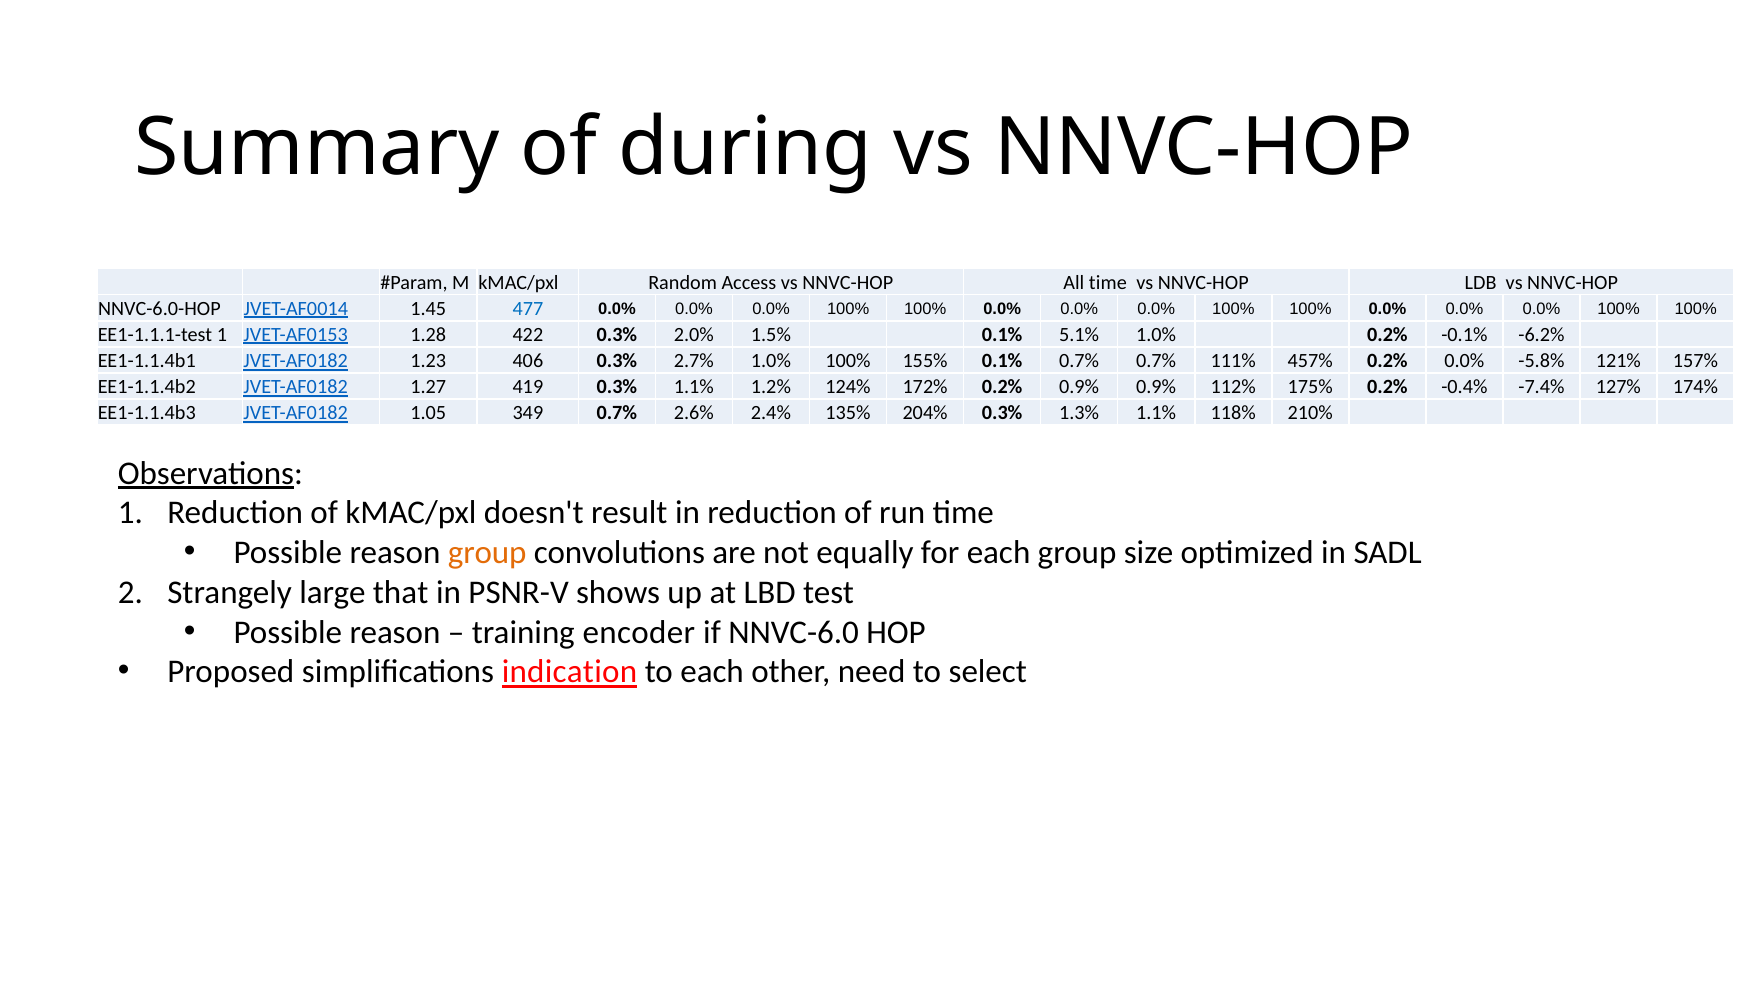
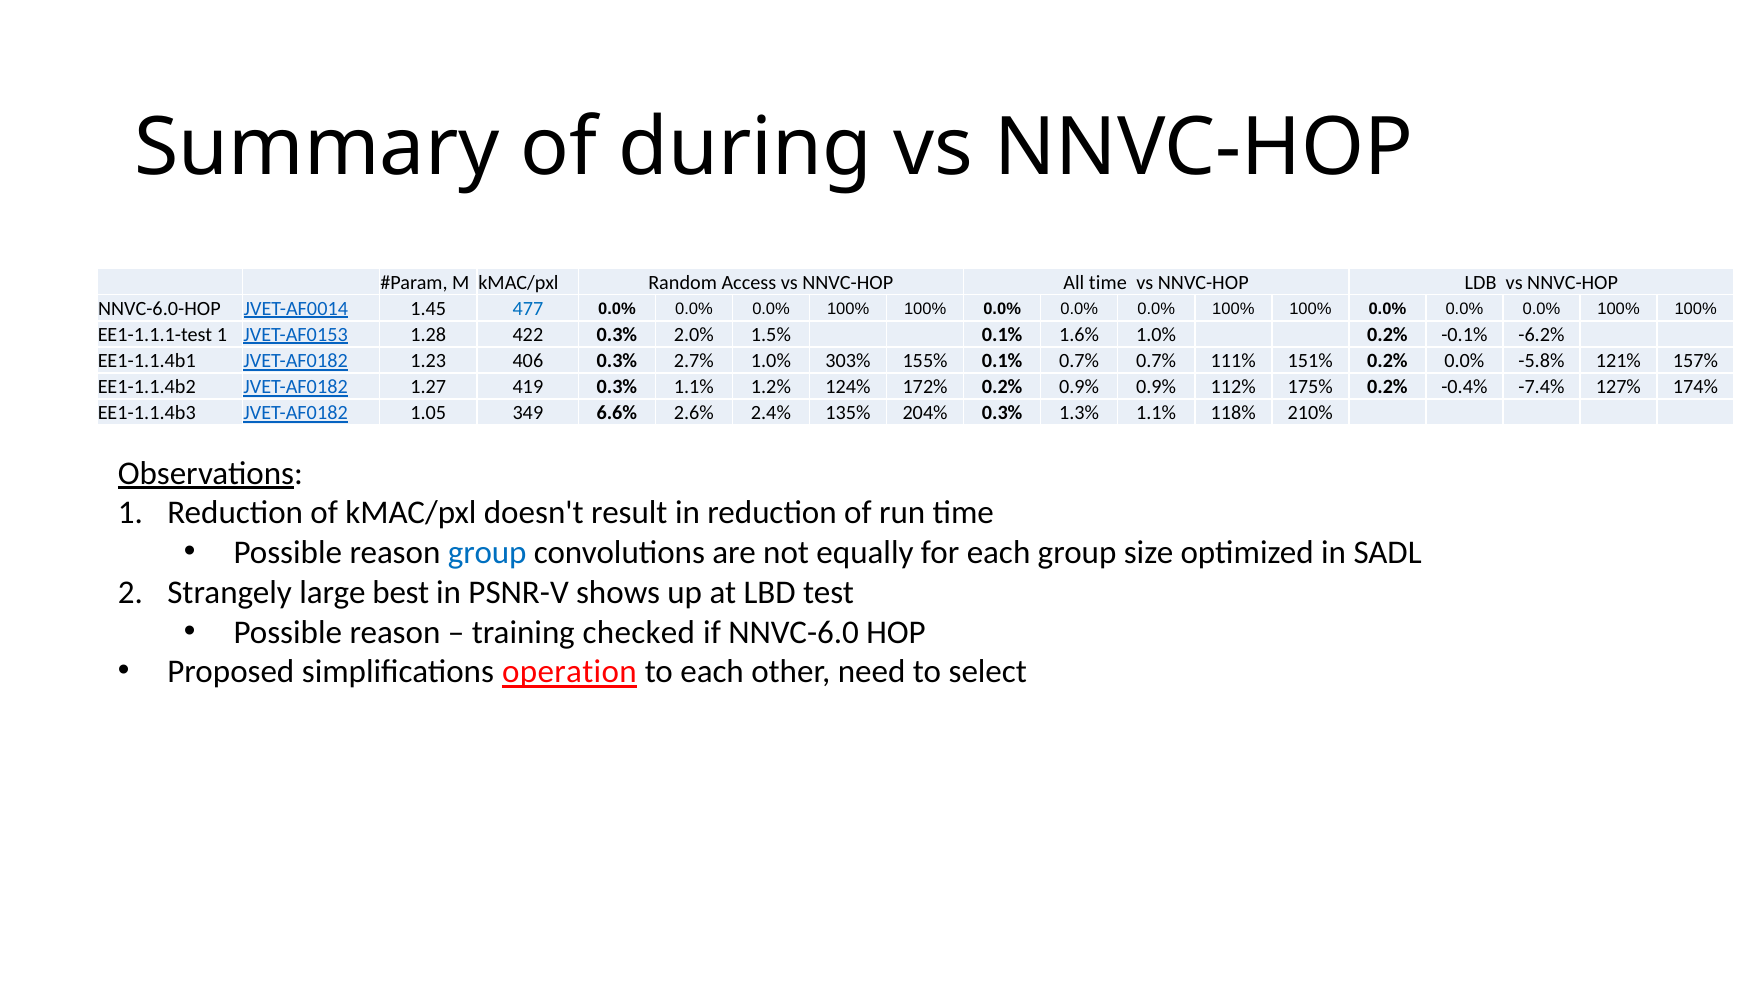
5.1%: 5.1% -> 1.6%
1.0% 100%: 100% -> 303%
457%: 457% -> 151%
349 0.7%: 0.7% -> 6.6%
group at (487, 553) colour: orange -> blue
that: that -> best
encoder: encoder -> checked
indication: indication -> operation
